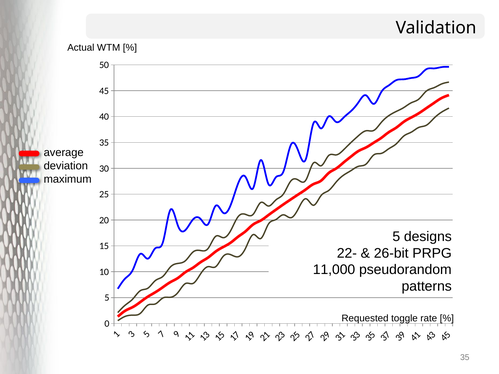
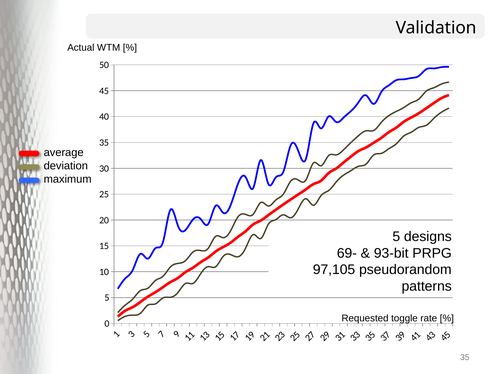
22-: 22- -> 69-
26-bit: 26-bit -> 93-bit
11,000: 11,000 -> 97,105
